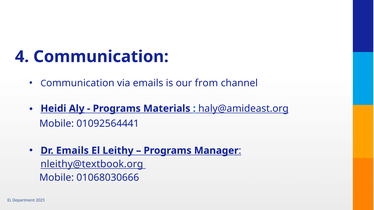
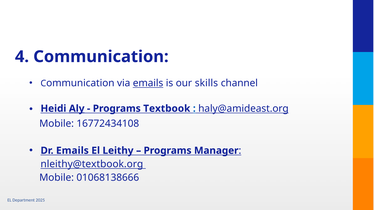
emails at (148, 83) underline: none -> present
from: from -> skills
Materials: Materials -> Textbook
01092564441: 01092564441 -> 16772434108
01068030666: 01068030666 -> 01068138666
